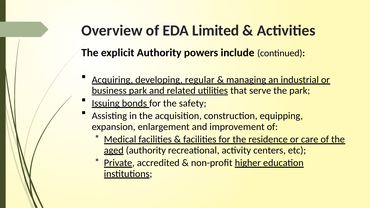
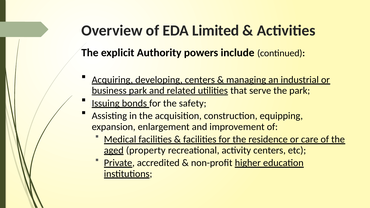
developing regular: regular -> centers
aged authority: authority -> property
